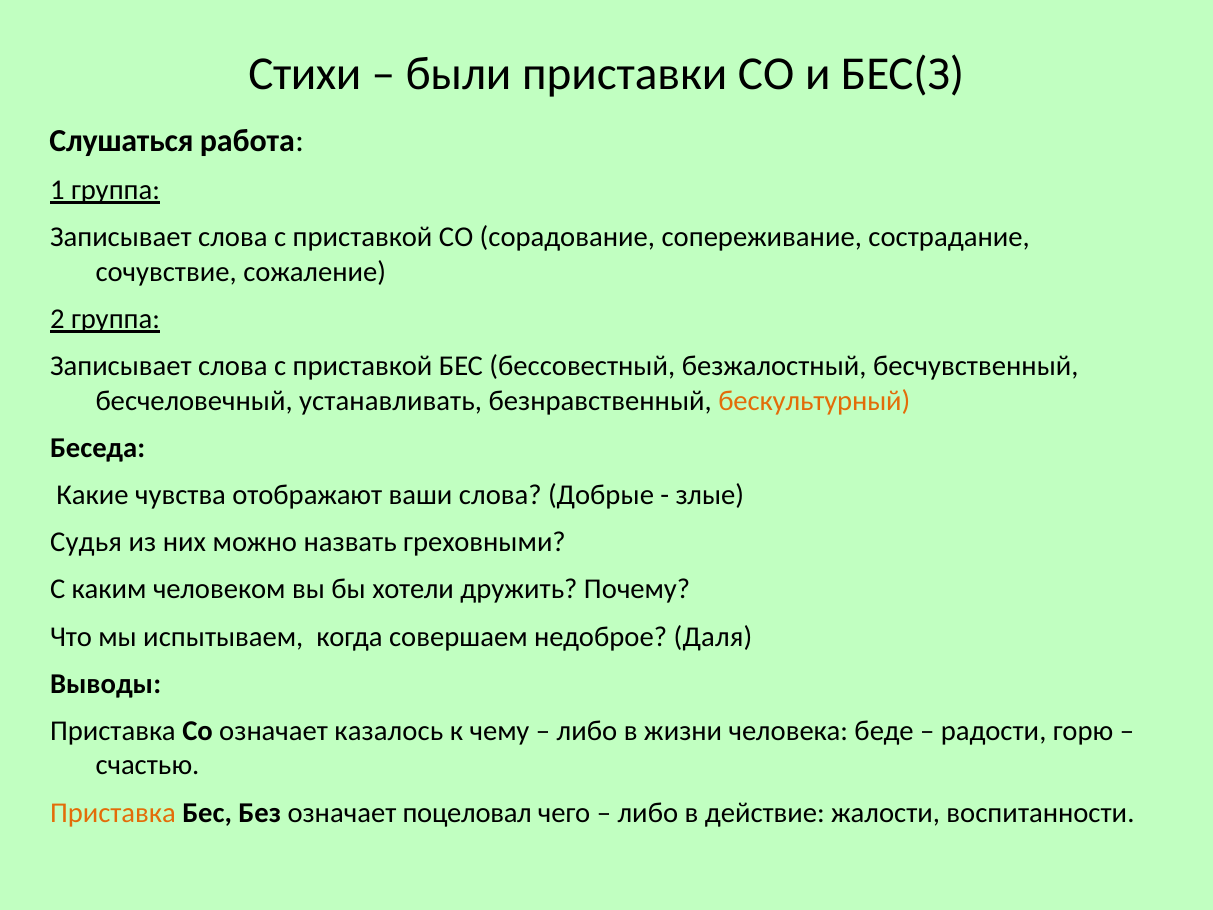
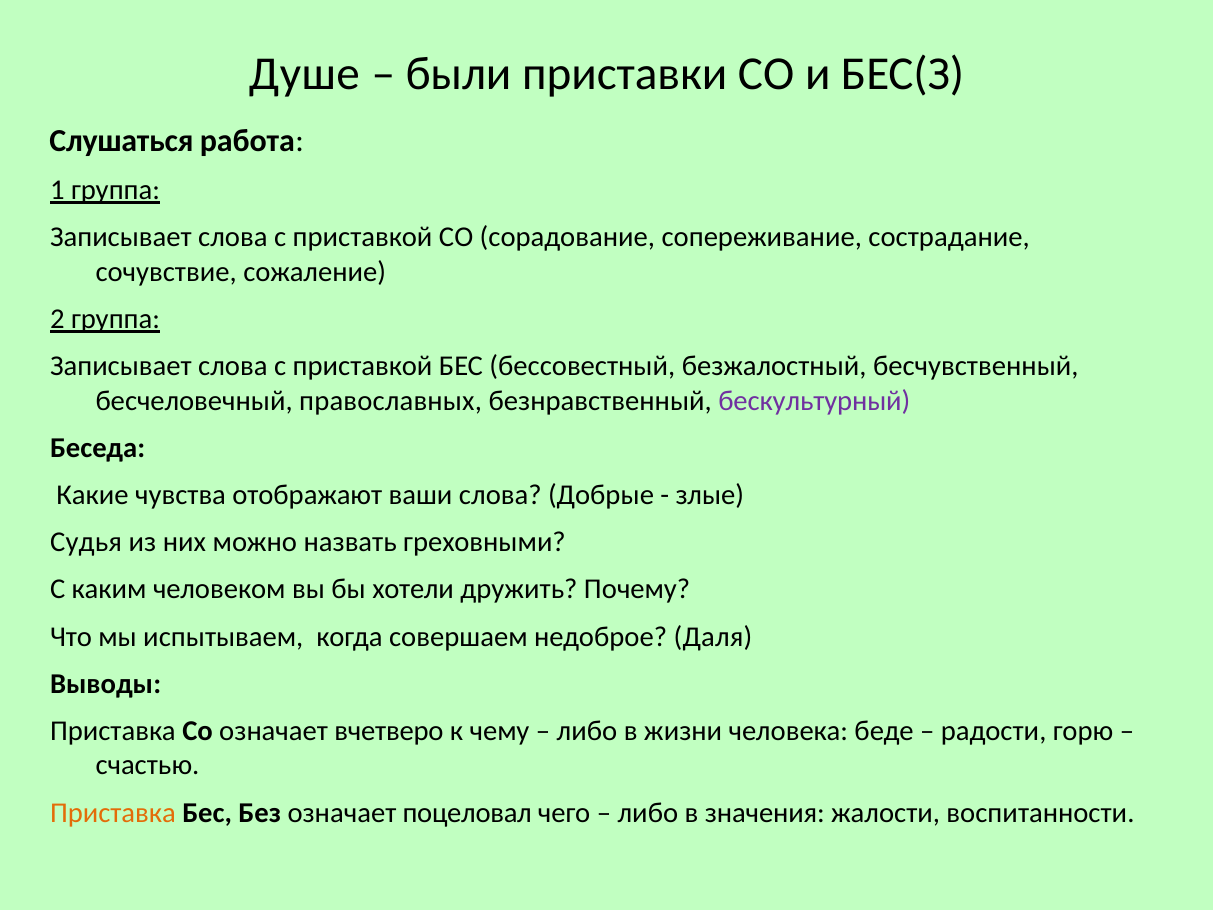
Стихи: Стихи -> Душе
устанавливать: устанавливать -> православных
бескультурный colour: orange -> purple
казалось: казалось -> вчетверо
действие: действие -> значения
